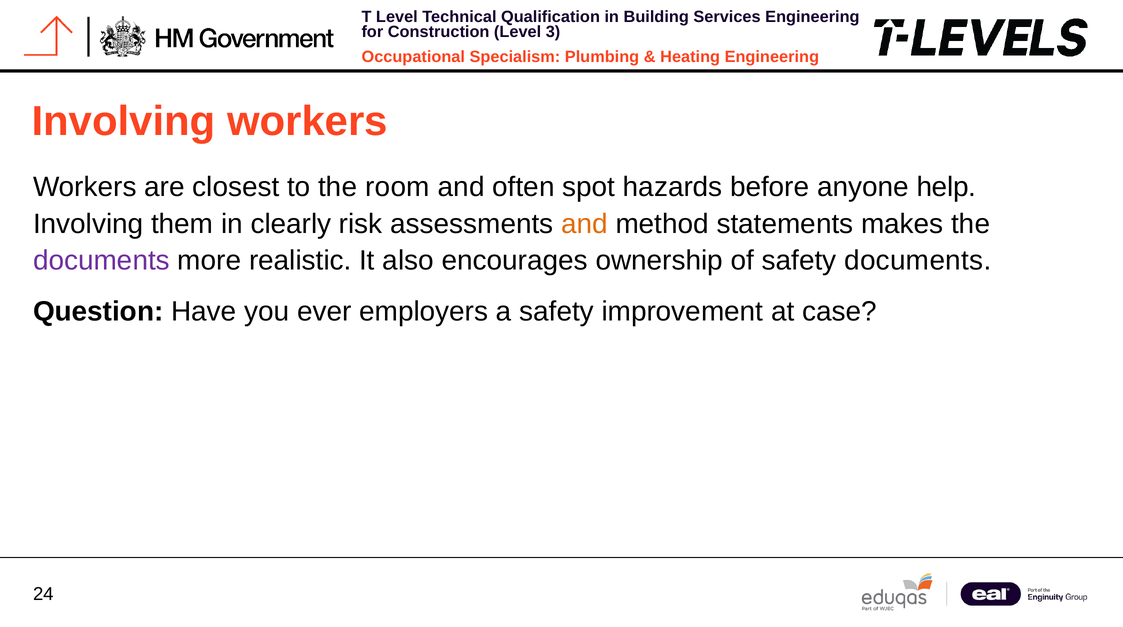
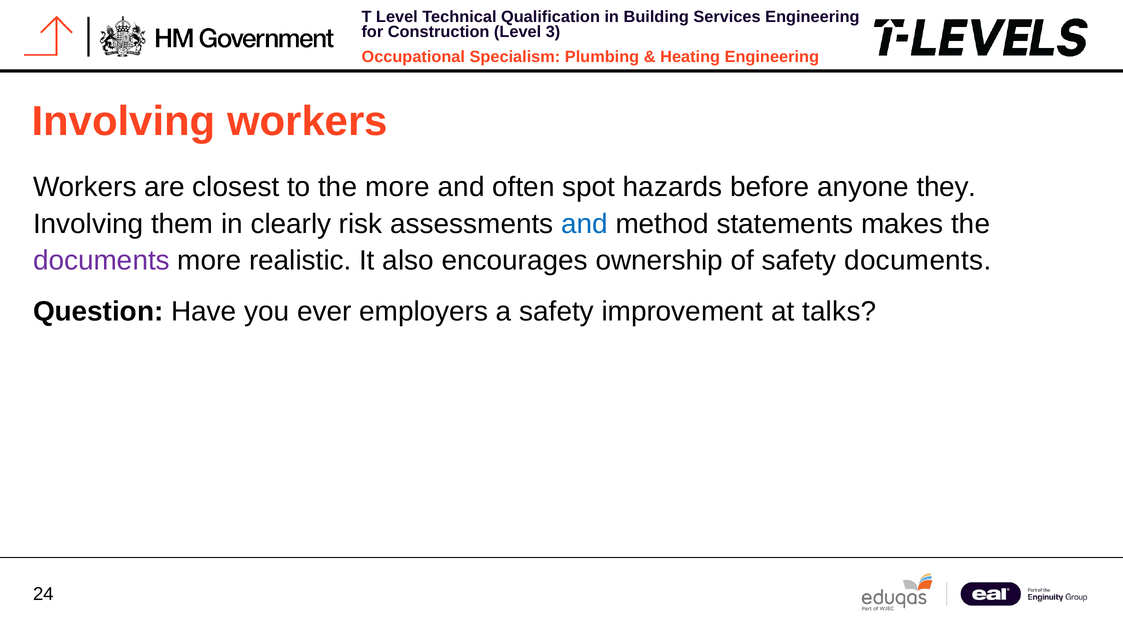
the room: room -> more
help: help -> they
and at (585, 224) colour: orange -> blue
case: case -> talks
